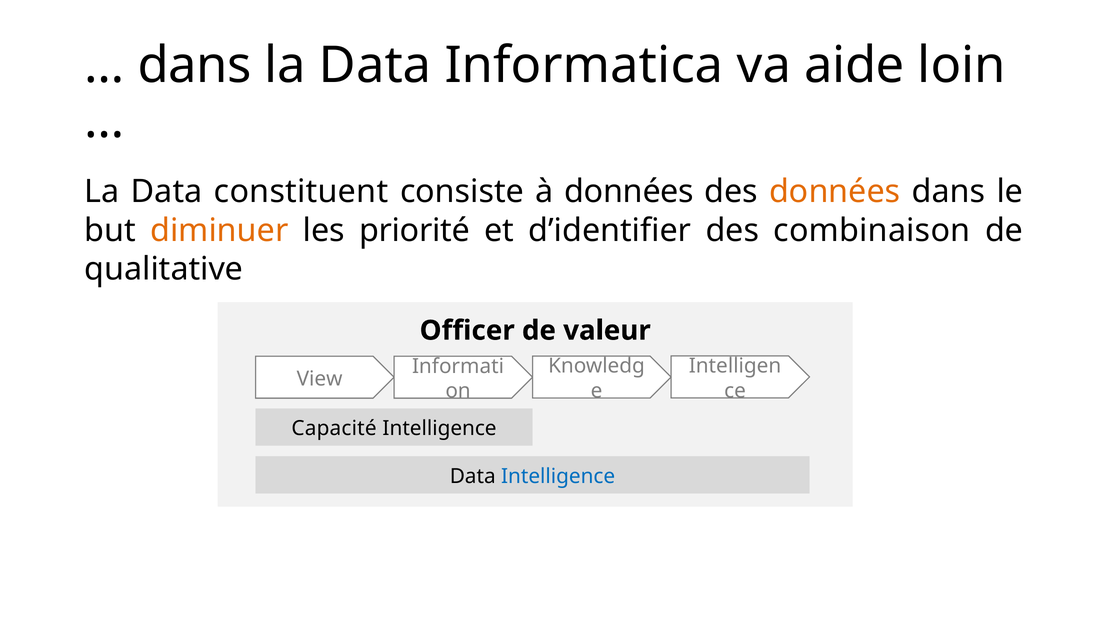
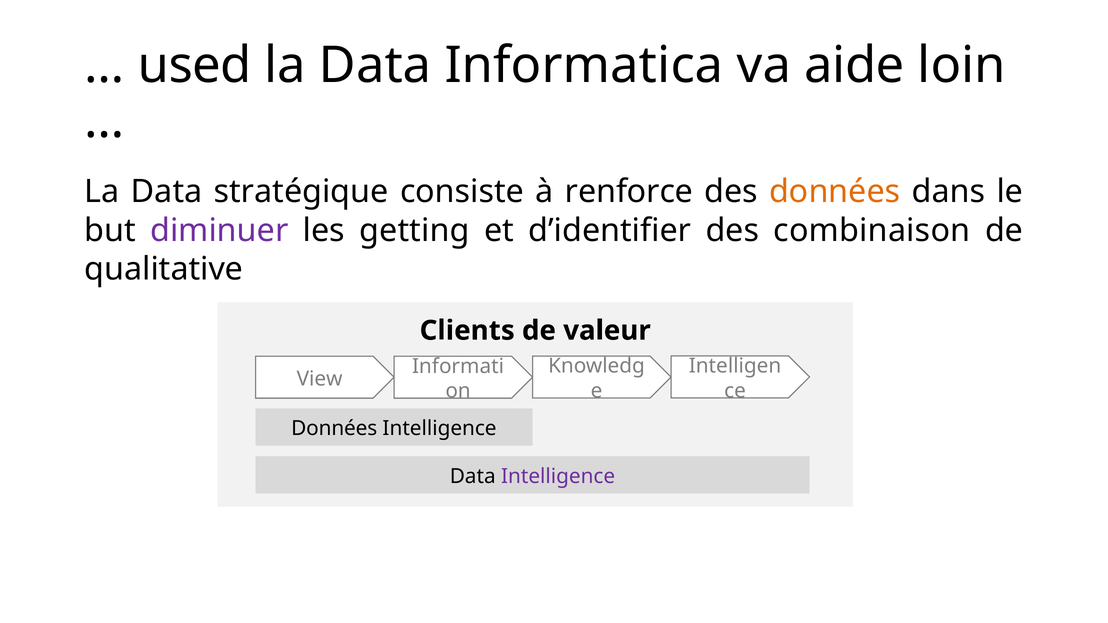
dans at (195, 66): dans -> used
constituent: constituent -> stratégique
à données: données -> renforce
diminuer colour: orange -> purple
priorité: priorité -> getting
Officer: Officer -> Clients
Capacité at (334, 429): Capacité -> Données
Intelligence at (558, 476) colour: blue -> purple
